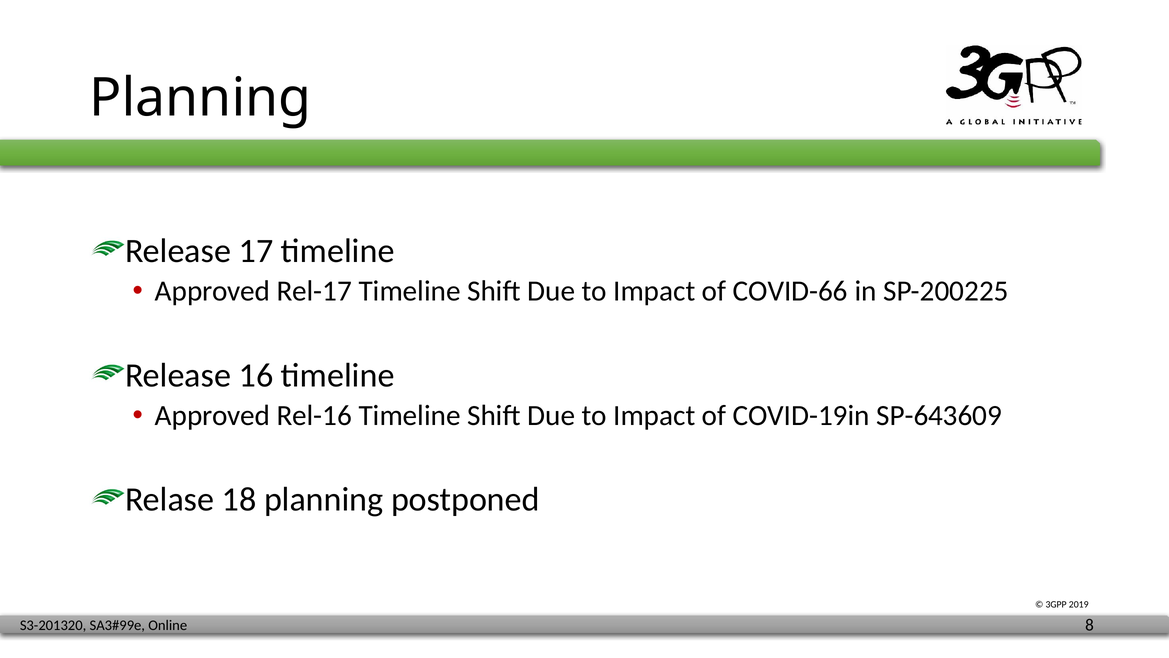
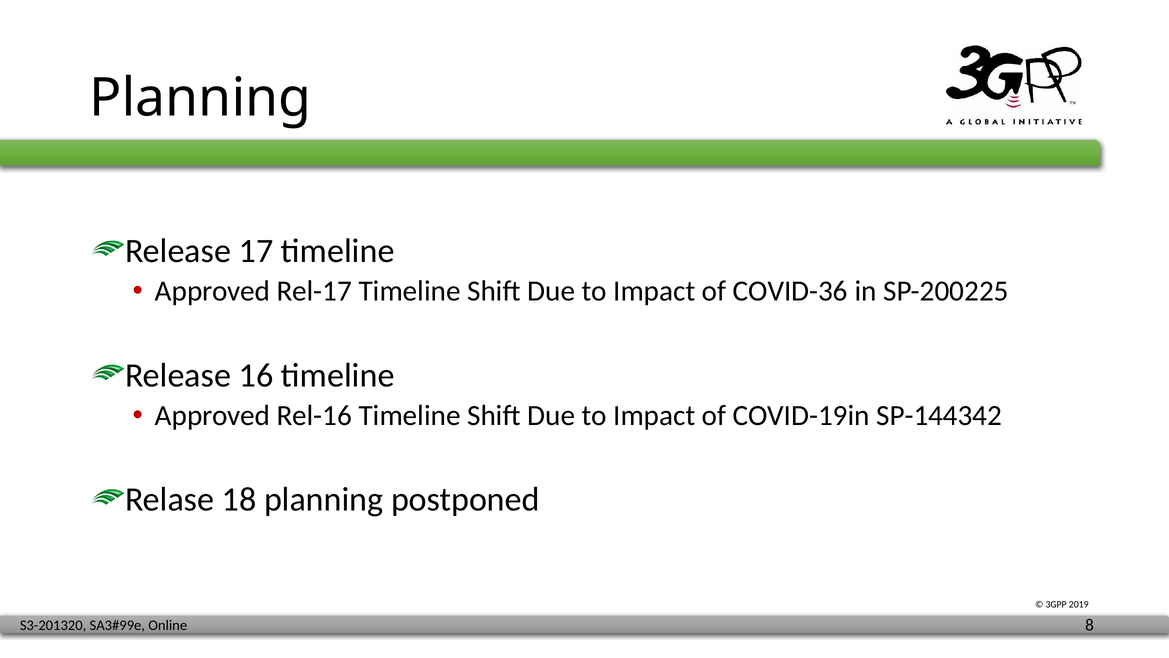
COVID-66: COVID-66 -> COVID-36
SP-643609: SP-643609 -> SP-144342
